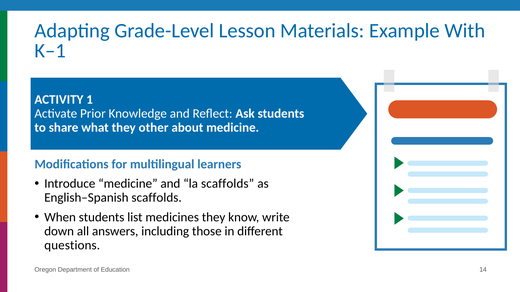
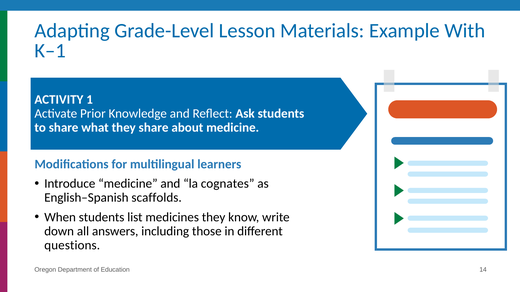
they other: other -> share
la scaffolds: scaffolds -> cognates
